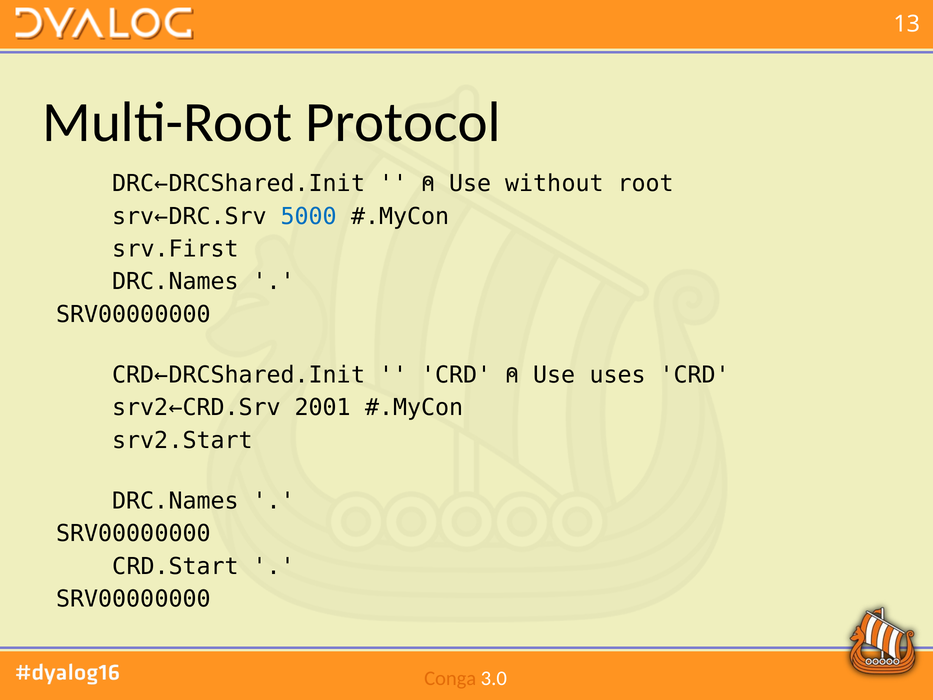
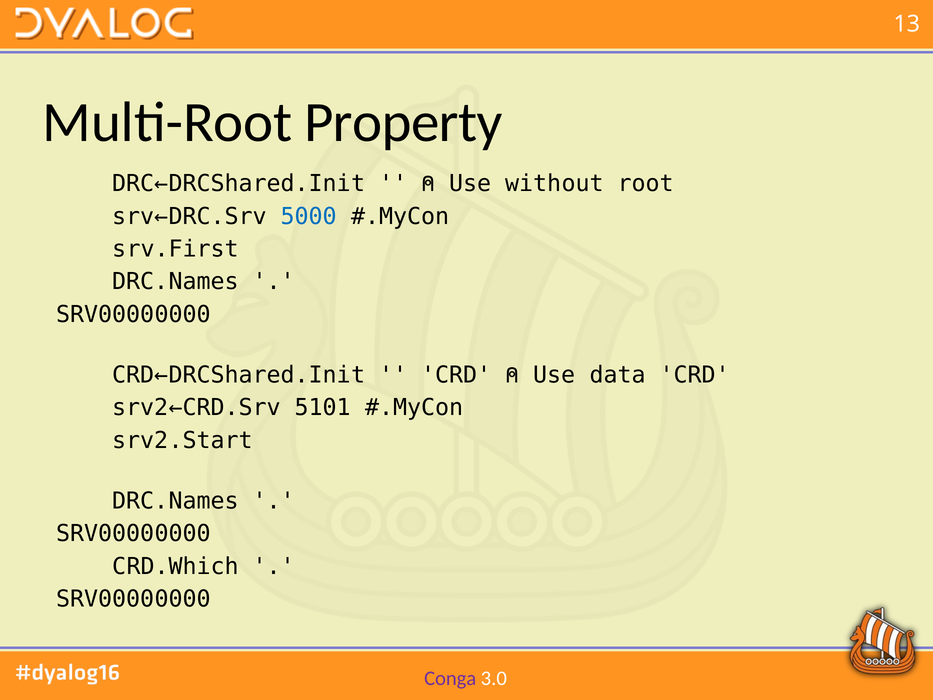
Protocol: Protocol -> Property
uses: uses -> data
2001: 2001 -> 5101
CRD.Start: CRD.Start -> CRD.Which
Conga colour: orange -> purple
